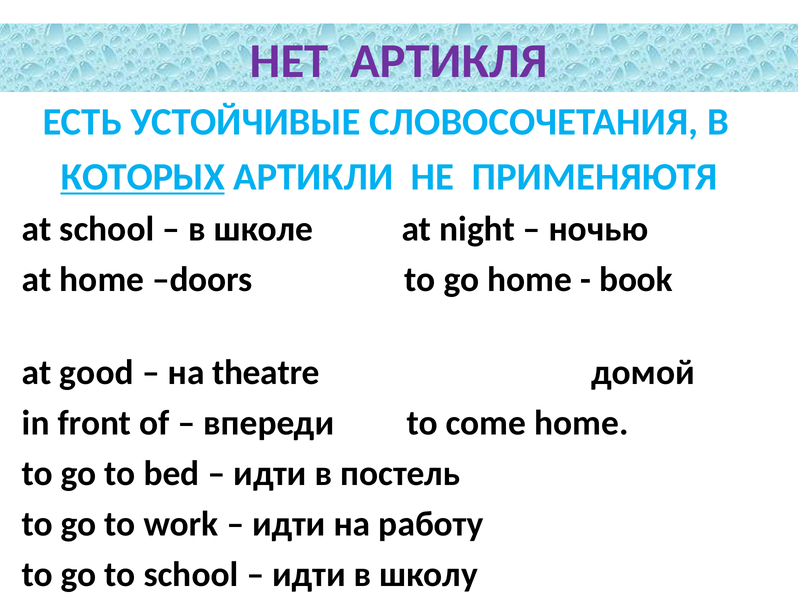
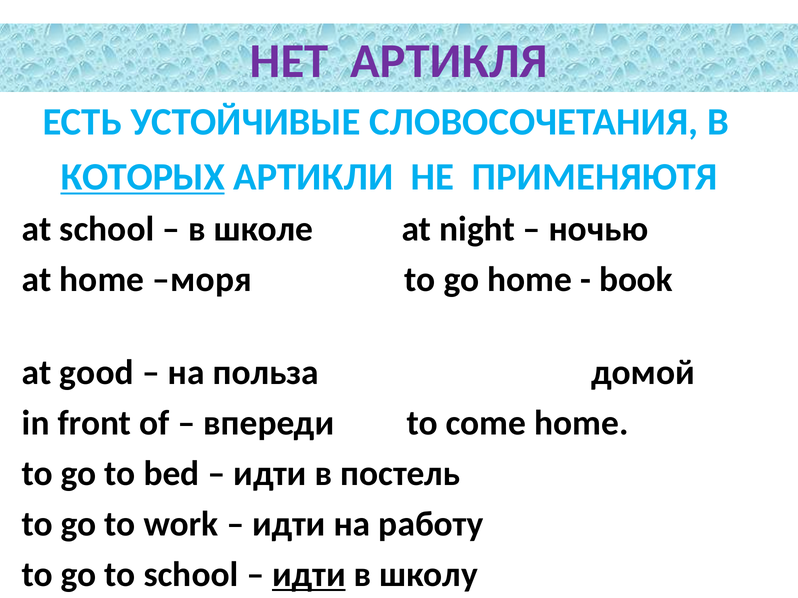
doors: doors -> моря
theatre: theatre -> польза
идти at (309, 575) underline: none -> present
